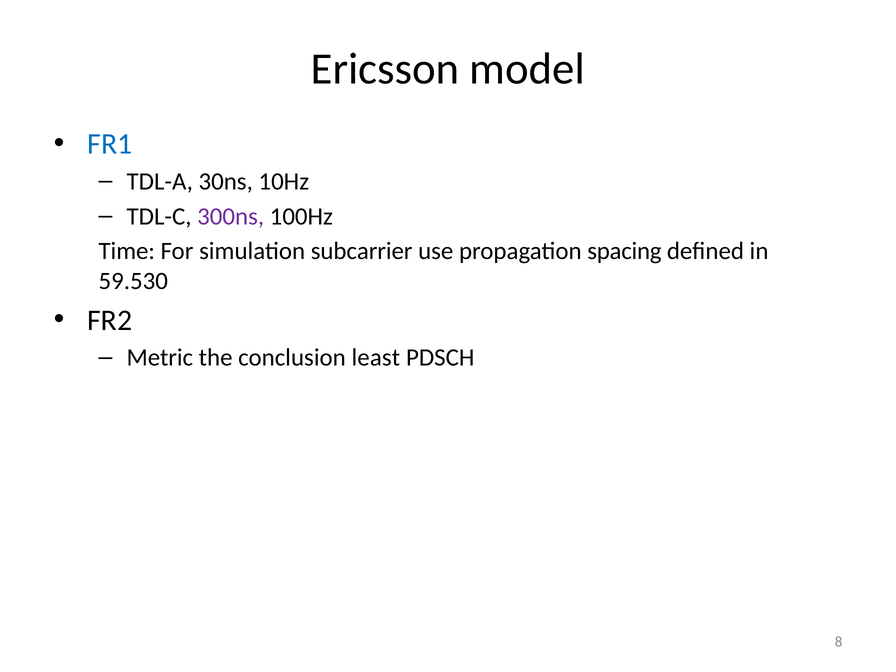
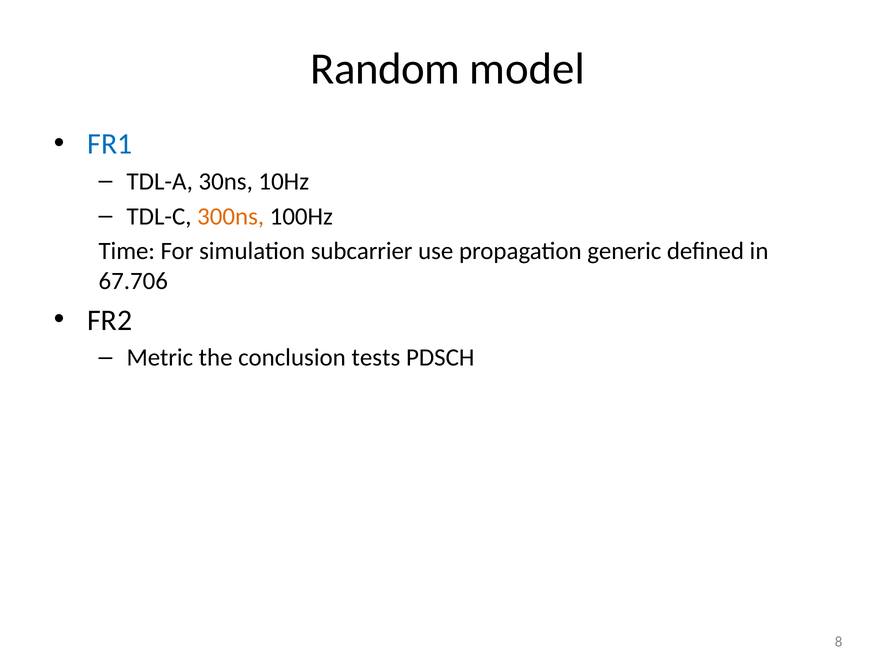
Ericsson: Ericsson -> Random
300ns colour: purple -> orange
spacing: spacing -> generic
59.530: 59.530 -> 67.706
least: least -> tests
